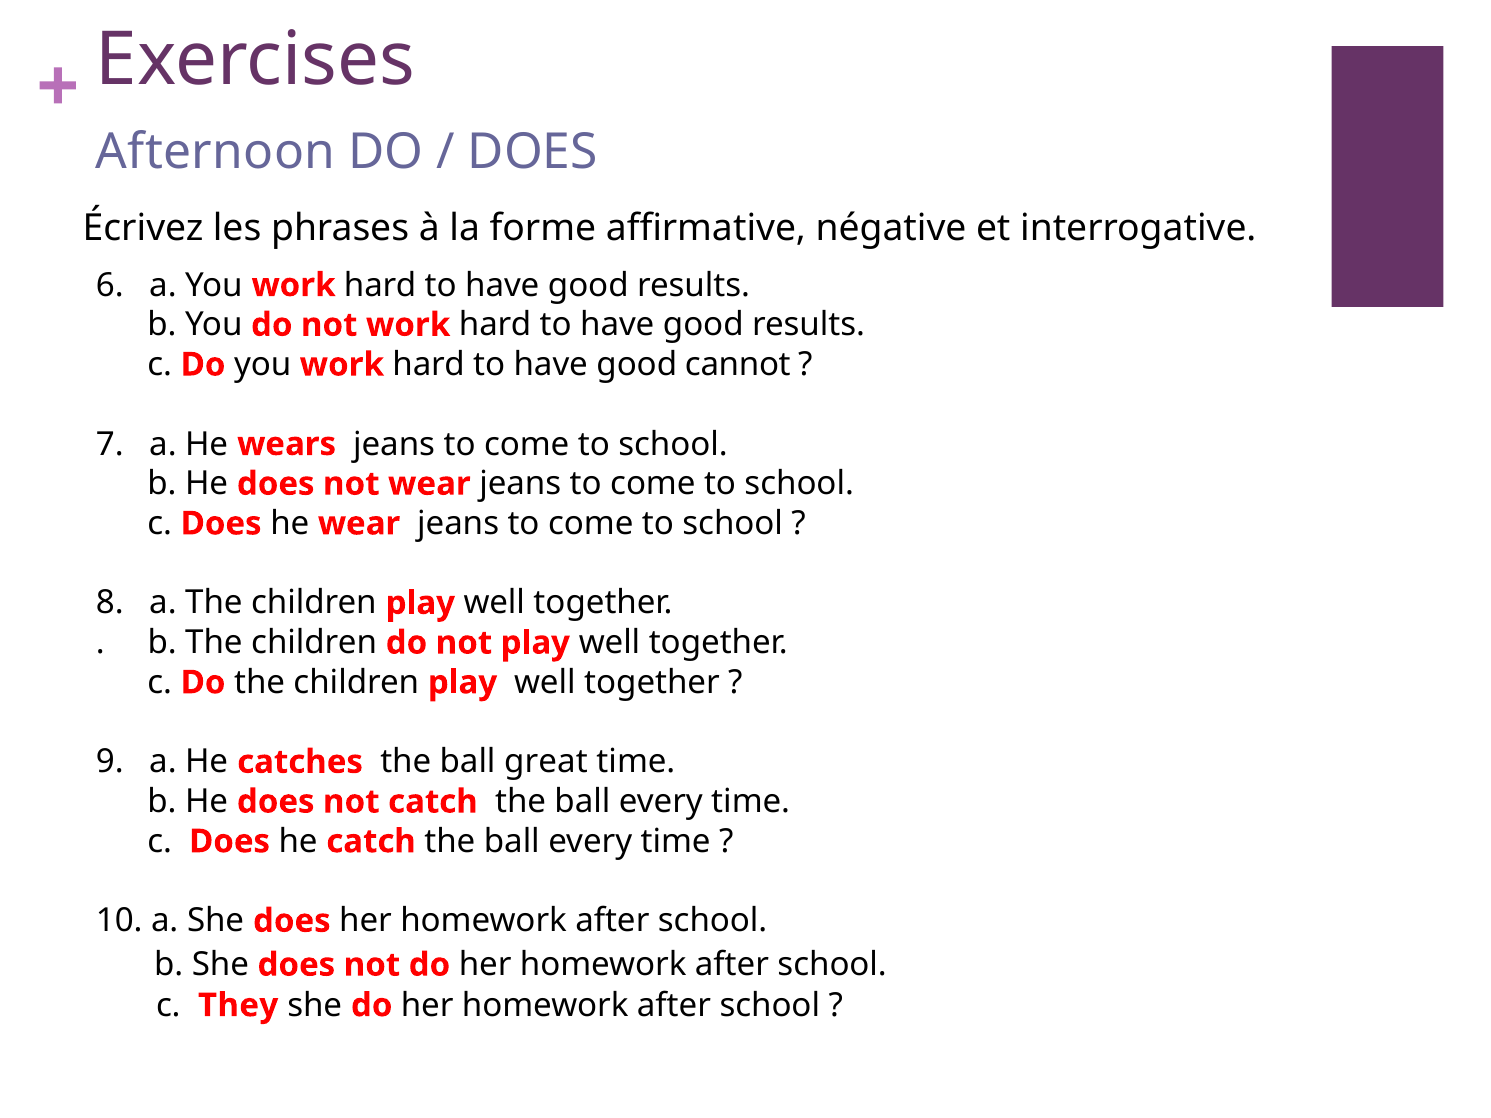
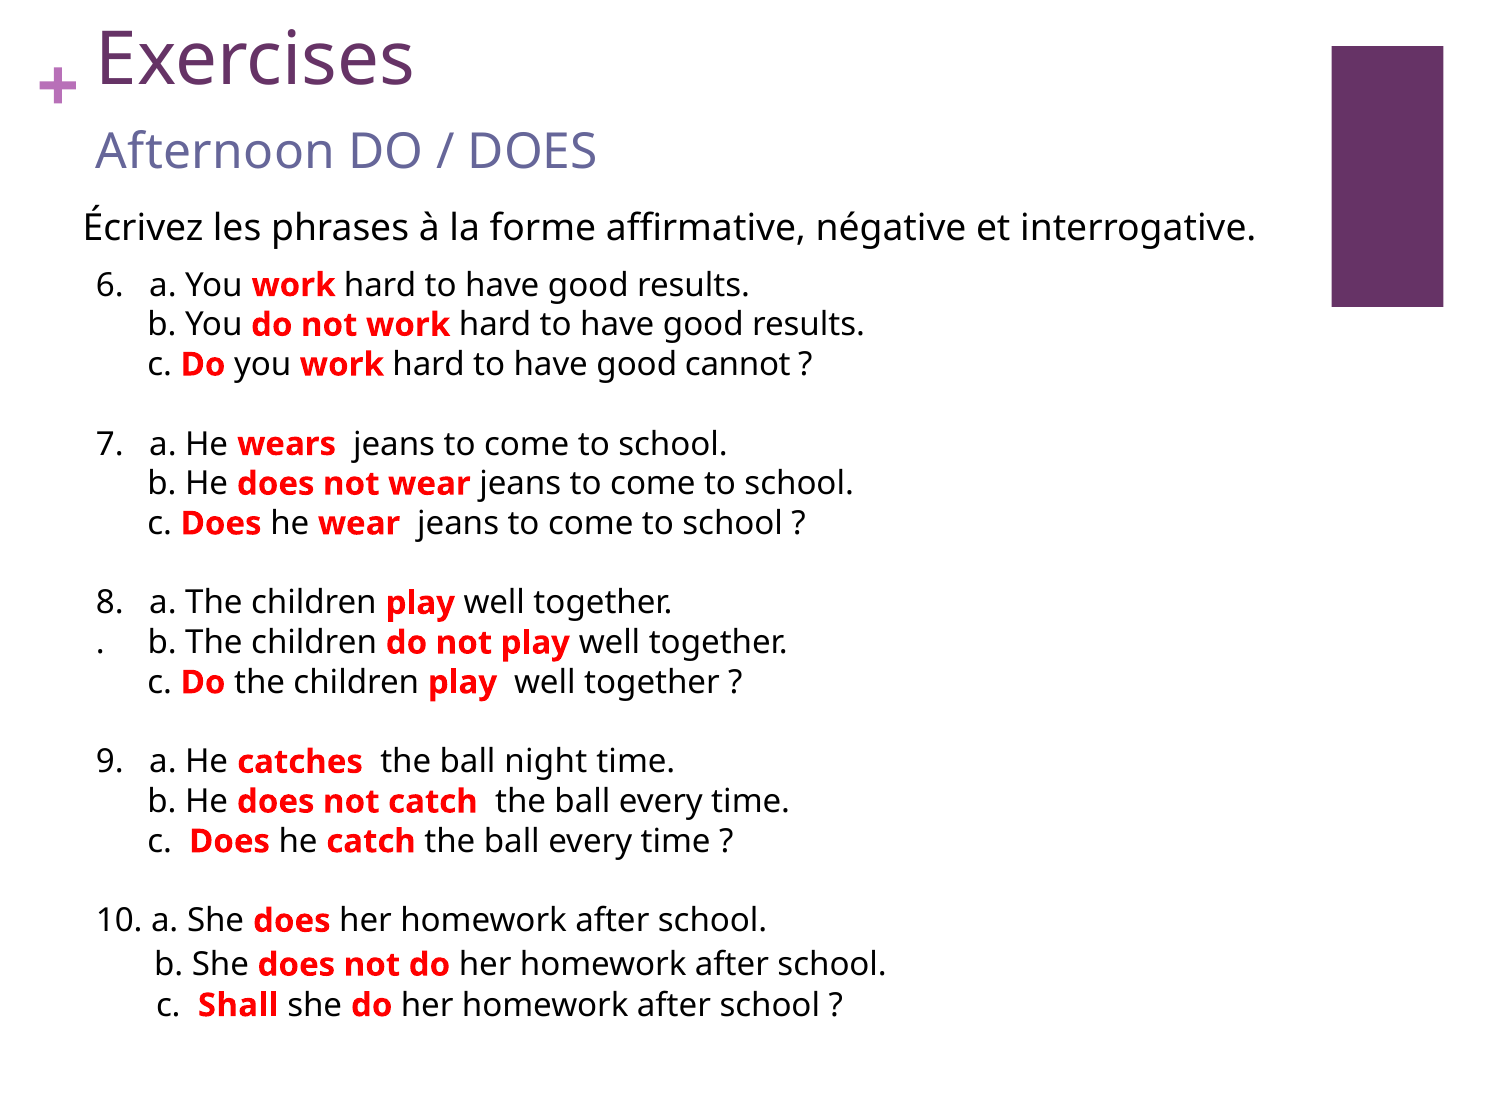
great: great -> night
They: They -> Shall
